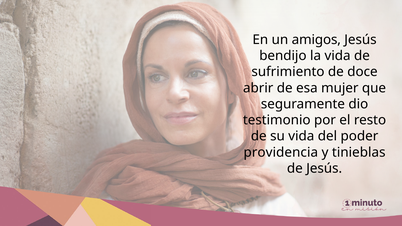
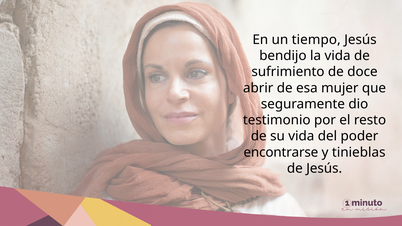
amigos: amigos -> tiempo
providencia: providencia -> encontrarse
